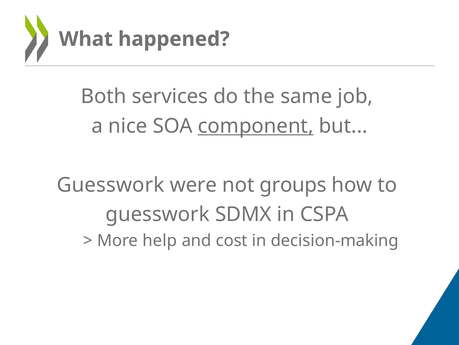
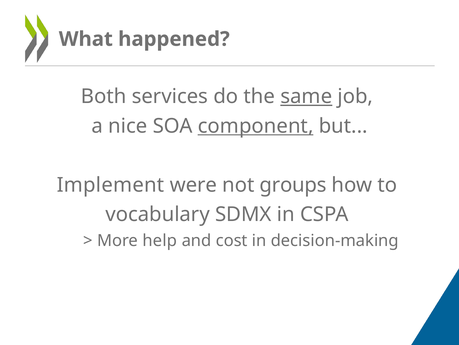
same underline: none -> present
Guesswork at (111, 185): Guesswork -> Implement
guesswork at (158, 214): guesswork -> vocabulary
